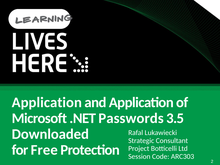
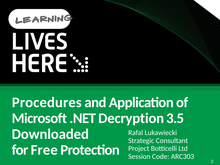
Application at (47, 102): Application -> Procedures
Passwords: Passwords -> Decryption
